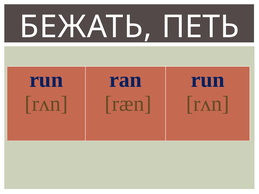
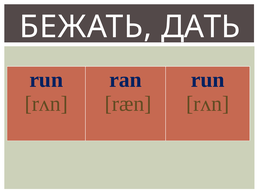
ПЕТЬ: ПЕТЬ -> ДАТЬ
